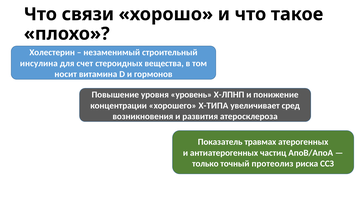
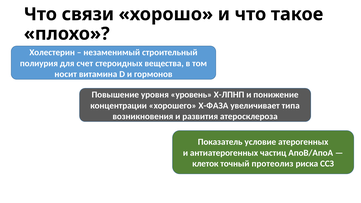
инсулина: инсулина -> полиурия
Х-ТИПА: Х-ТИПА -> Х-ФАЗА
сред: сред -> типа
травмах: травмах -> условие
только: только -> клеток
